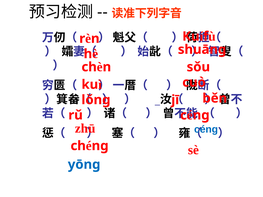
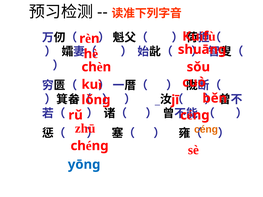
céng colour: blue -> orange
